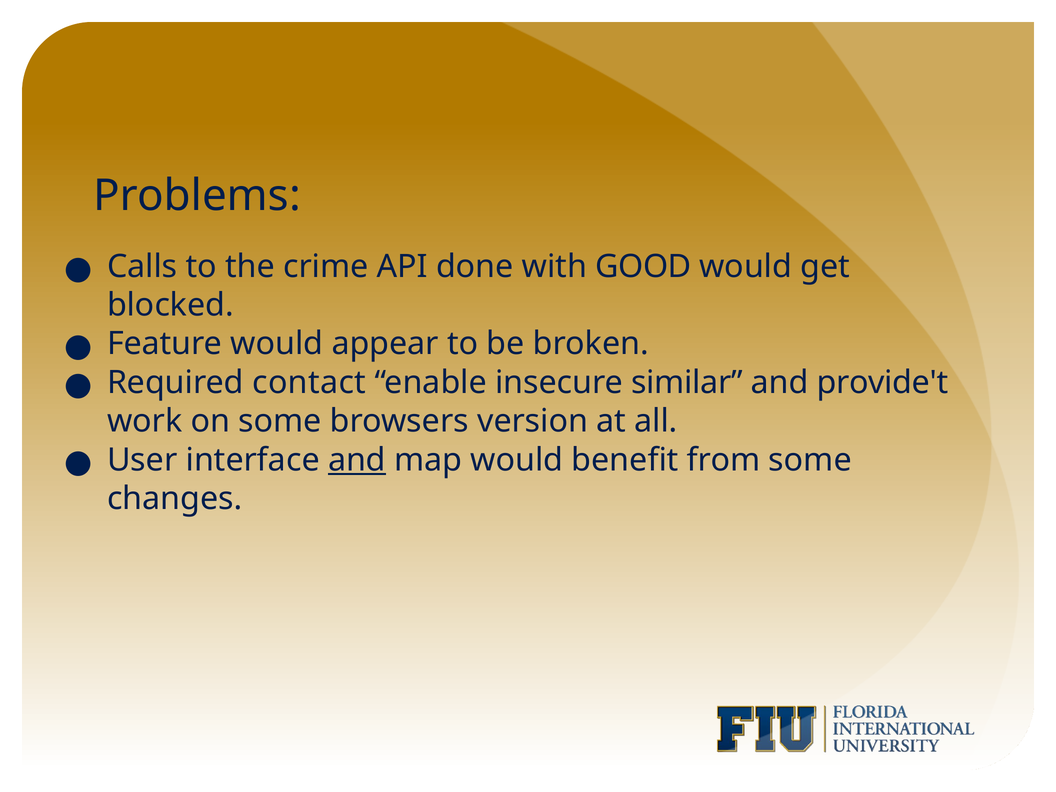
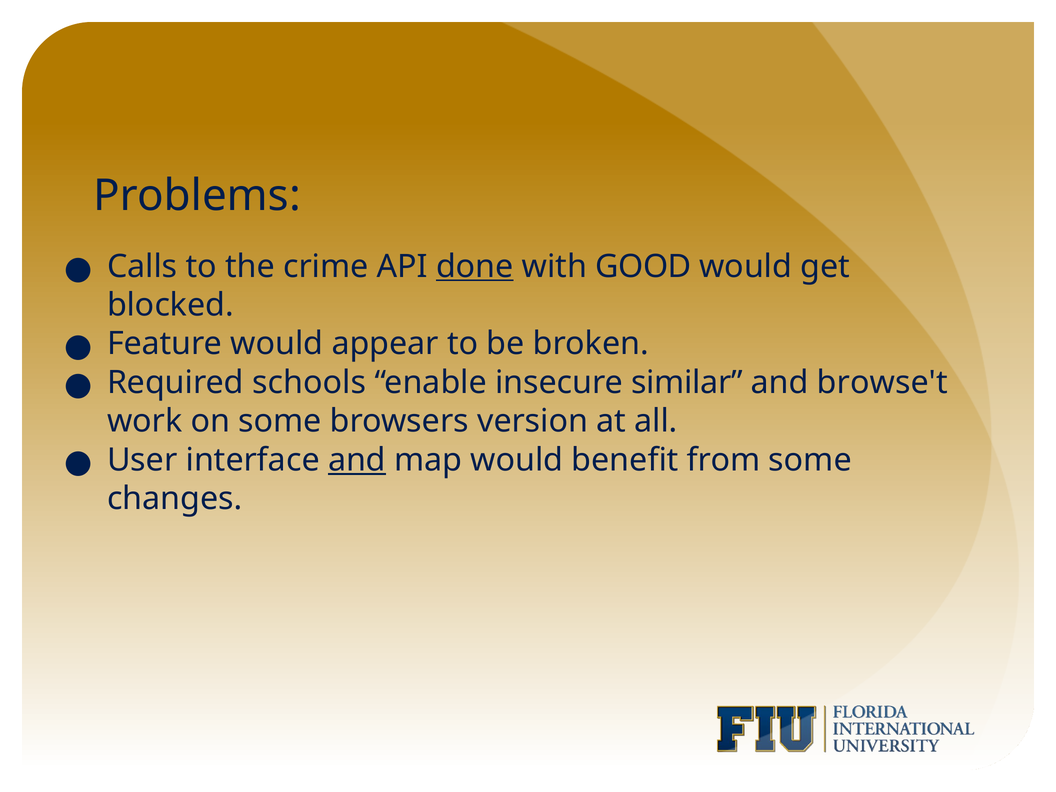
done underline: none -> present
contact: contact -> schools
provide't: provide't -> browse't
